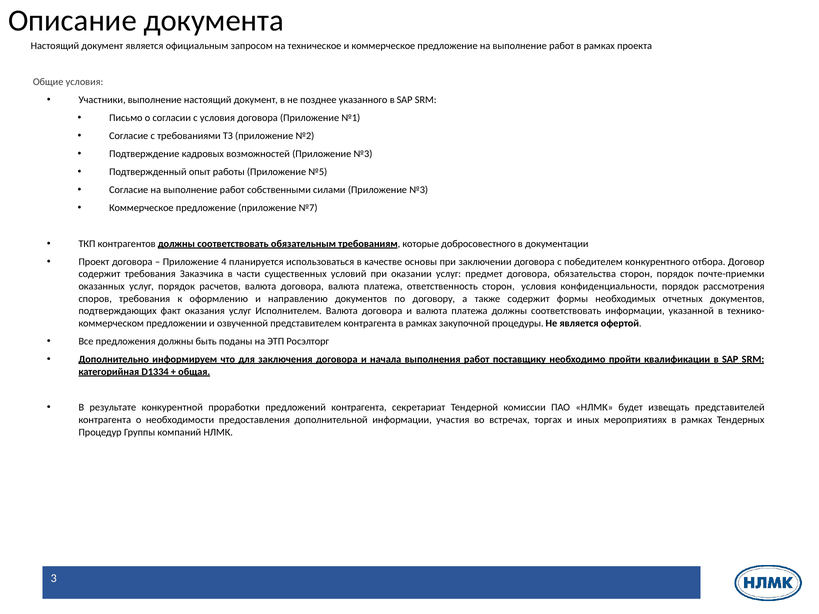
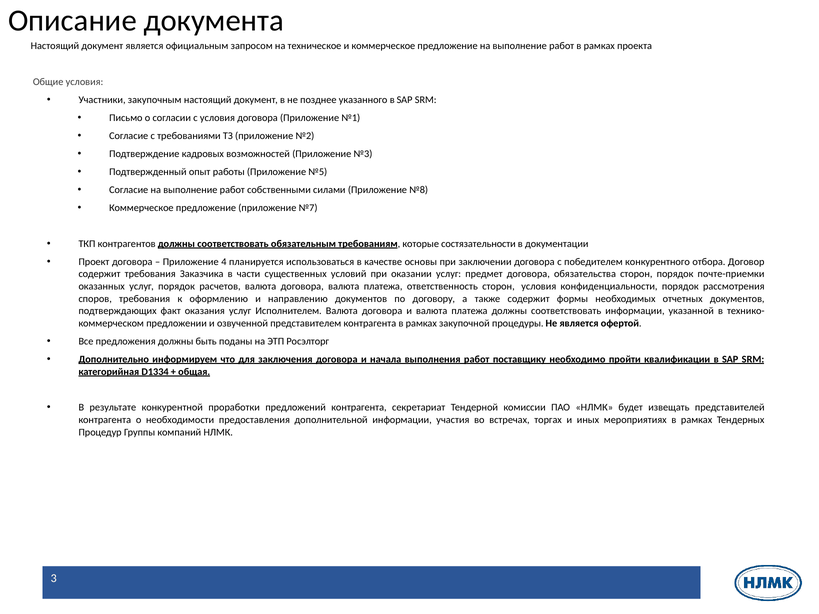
Участники выполнение: выполнение -> закупочным
силами Приложение №3: №3 -> №8
добросовестного: добросовестного -> состязательности
